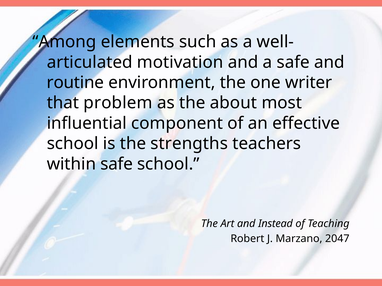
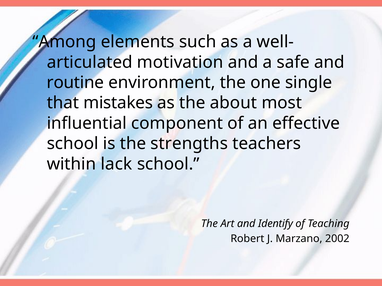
writer: writer -> single
problem: problem -> mistakes
within safe: safe -> lack
Instead: Instead -> Identify
2047: 2047 -> 2002
